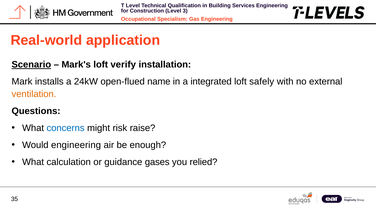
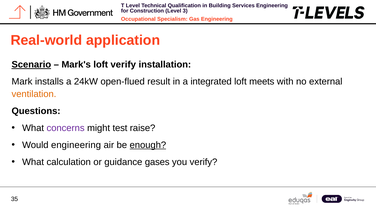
name: name -> result
safely: safely -> meets
concerns colour: blue -> purple
risk: risk -> test
enough underline: none -> present
you relied: relied -> verify
